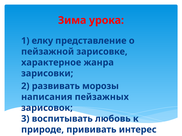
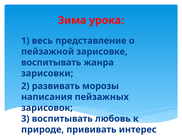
елку: елку -> весь
характерное at (51, 63): характерное -> воспитывать
